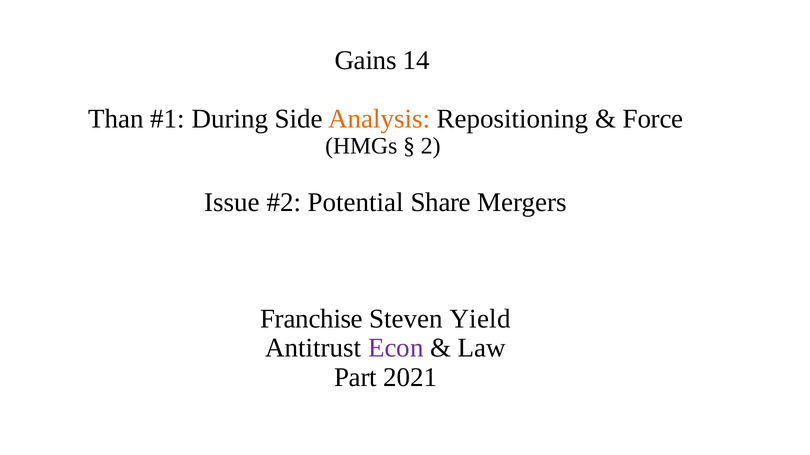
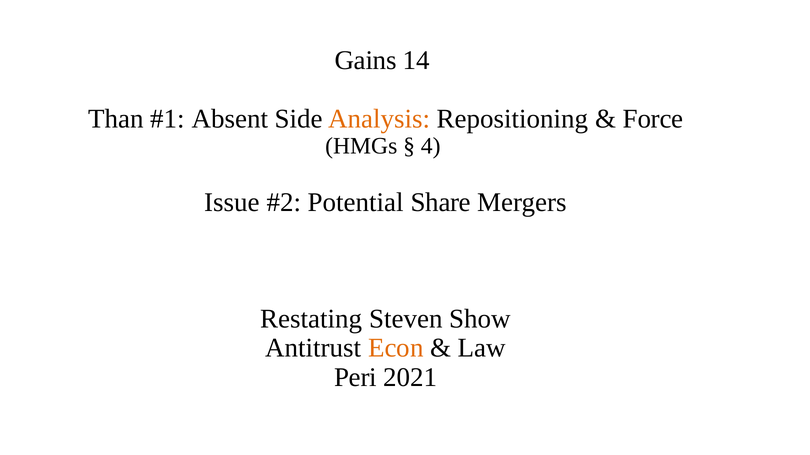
During: During -> Absent
2: 2 -> 4
Franchise: Franchise -> Restating
Yield: Yield -> Show
Econ colour: purple -> orange
Part: Part -> Peri
